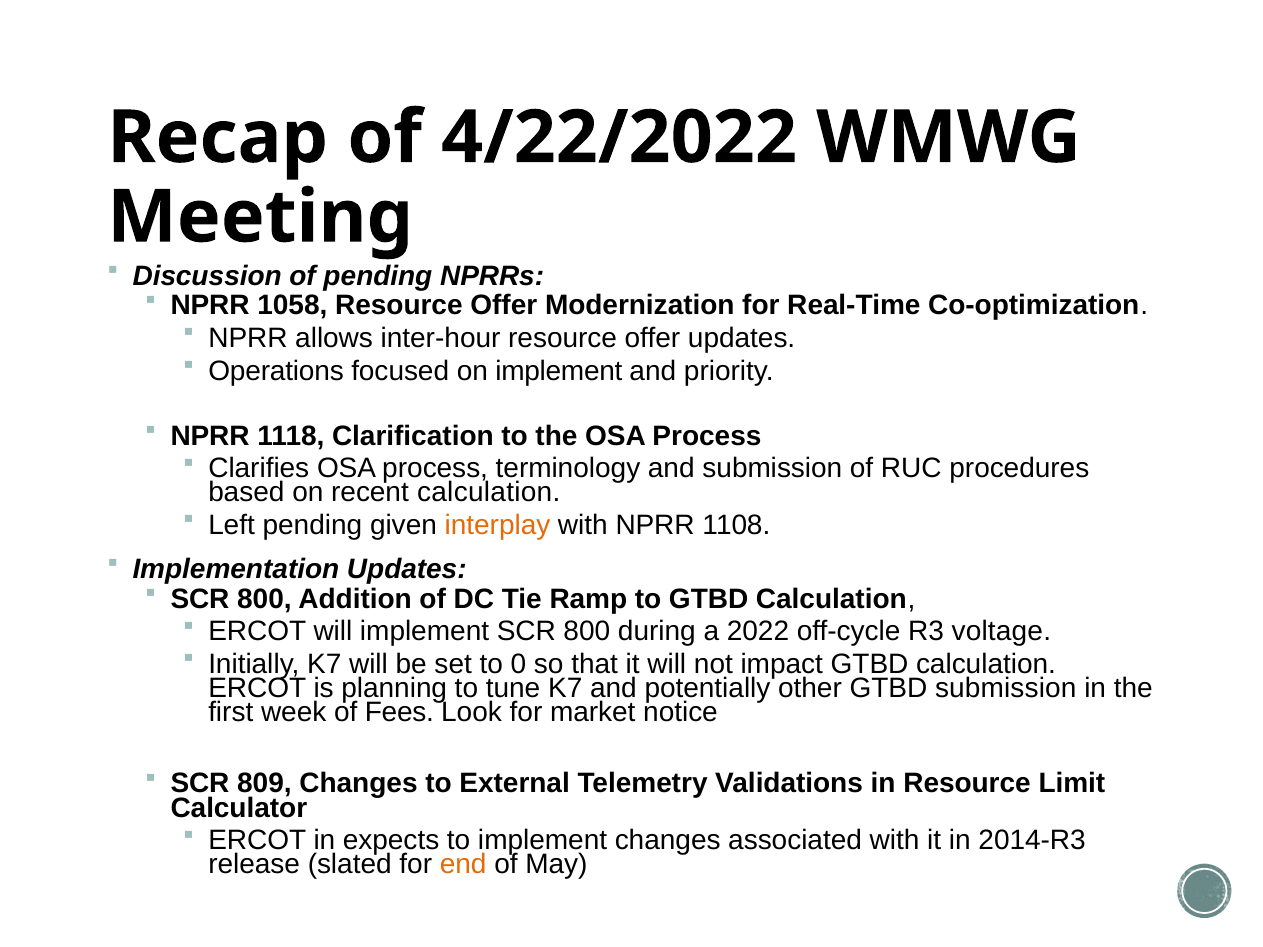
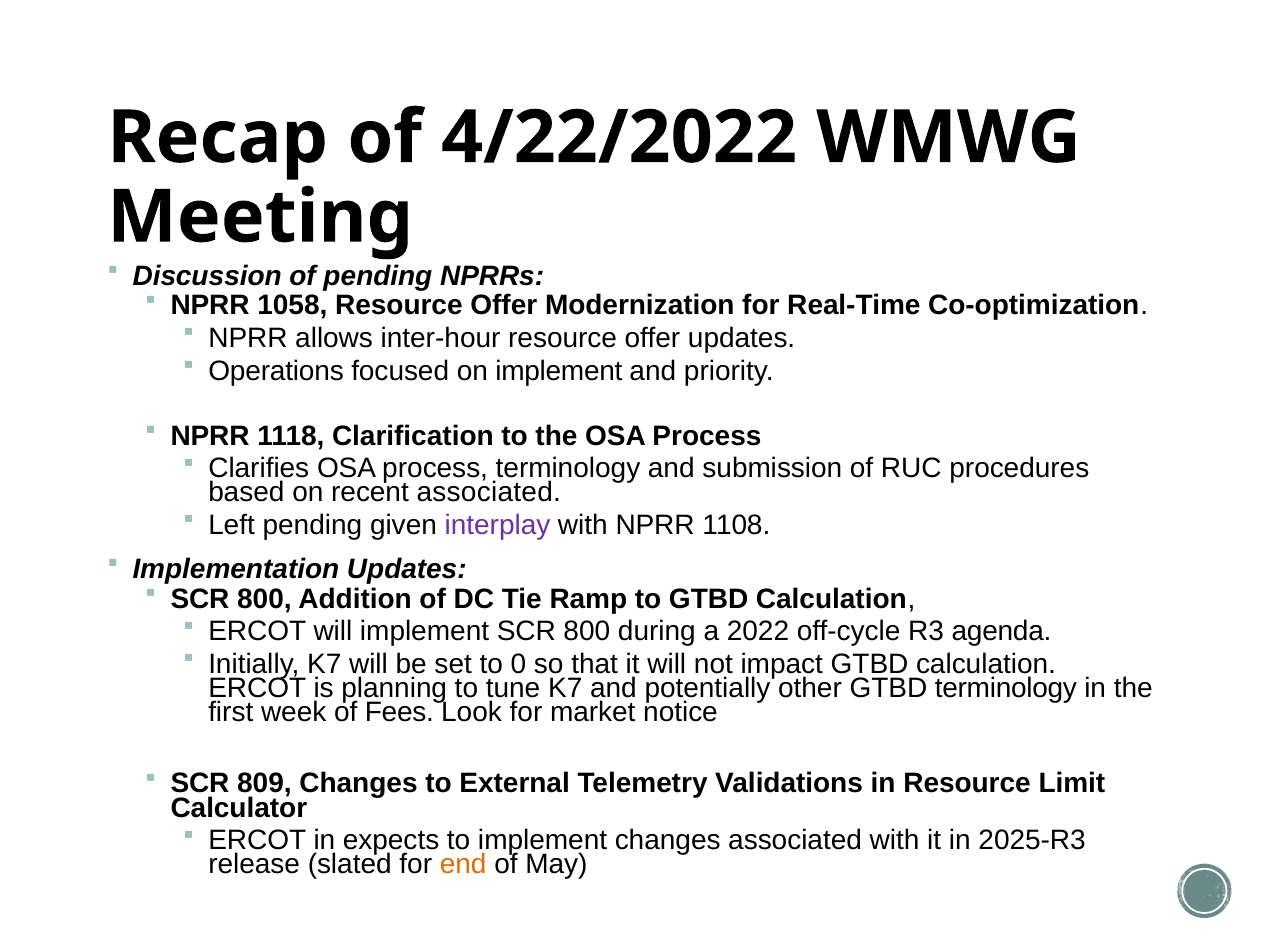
recent calculation: calculation -> associated
interplay colour: orange -> purple
voltage: voltage -> agenda
GTBD submission: submission -> terminology
2014-R3: 2014-R3 -> 2025-R3
